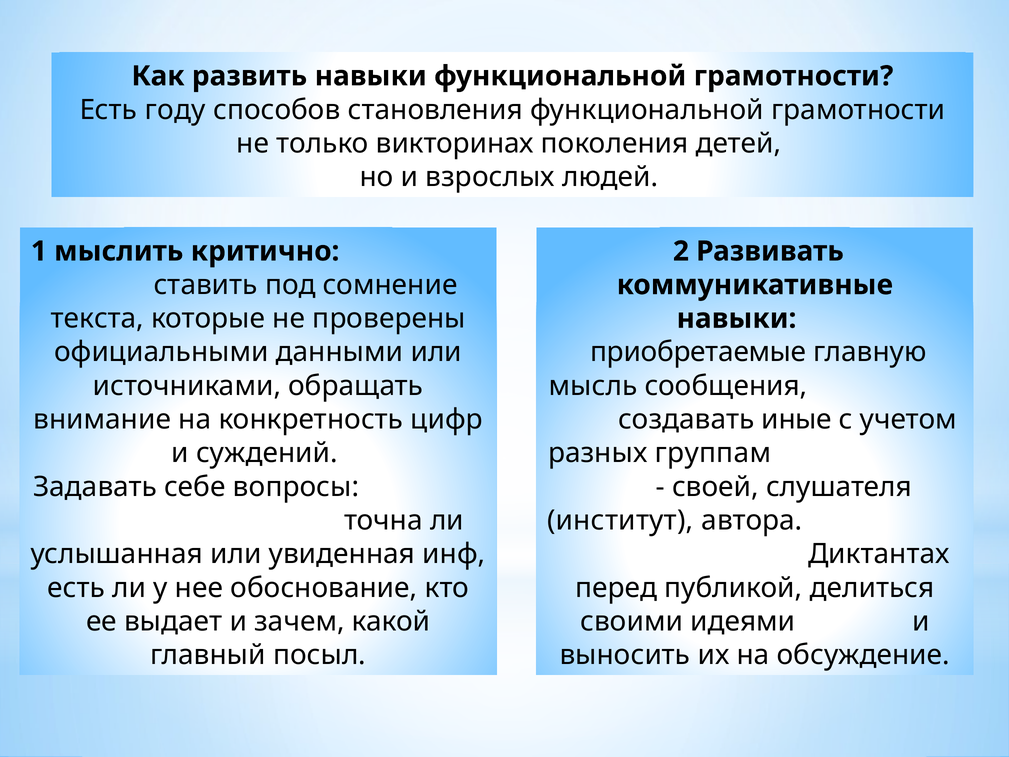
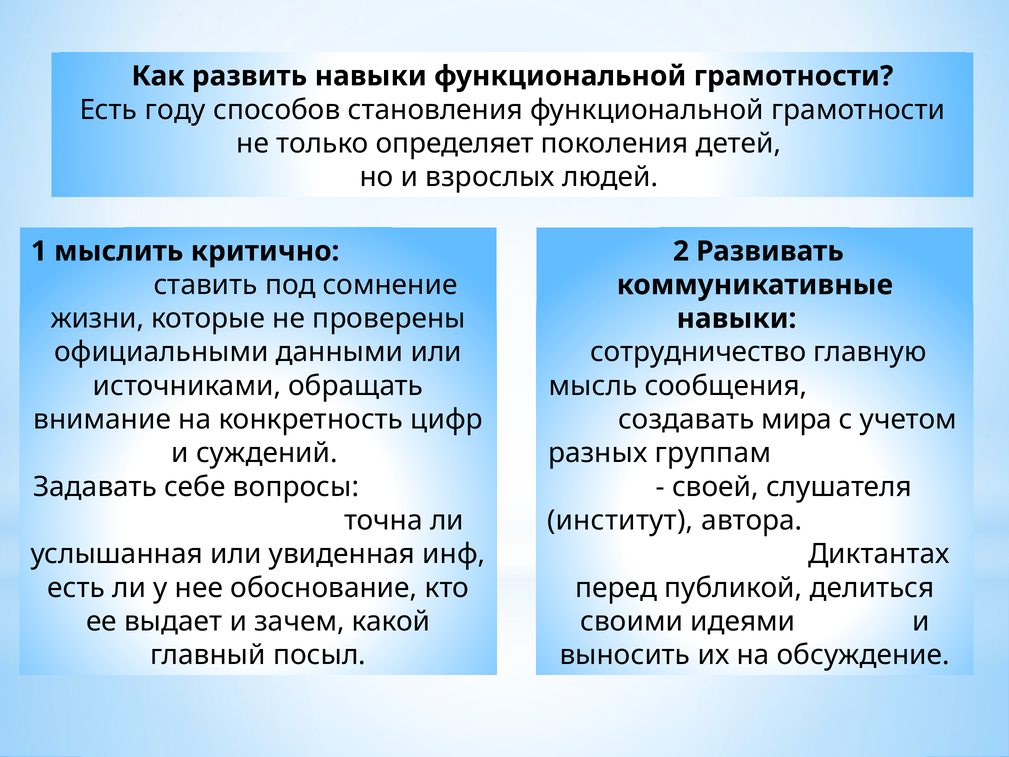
викторинах: викторинах -> определяет
текста: текста -> жизни
приобретаемые: приобретаемые -> сотрудничество
иные: иные -> мира
